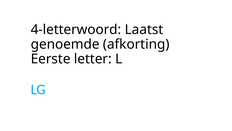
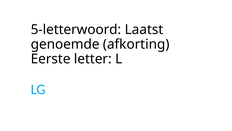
4-letterwoord: 4-letterwoord -> 5-letterwoord
